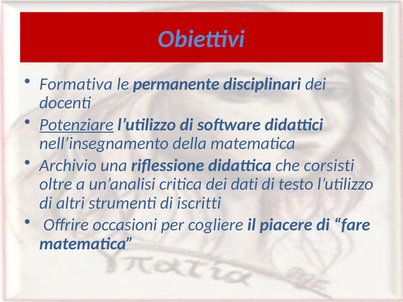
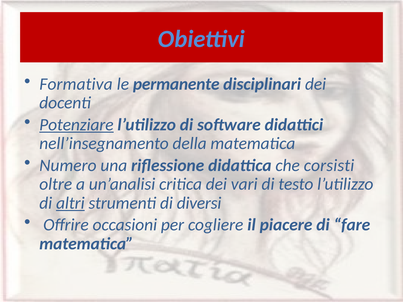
Archivio: Archivio -> Numero
dati: dati -> vari
altri underline: none -> present
iscritti: iscritti -> diversi
